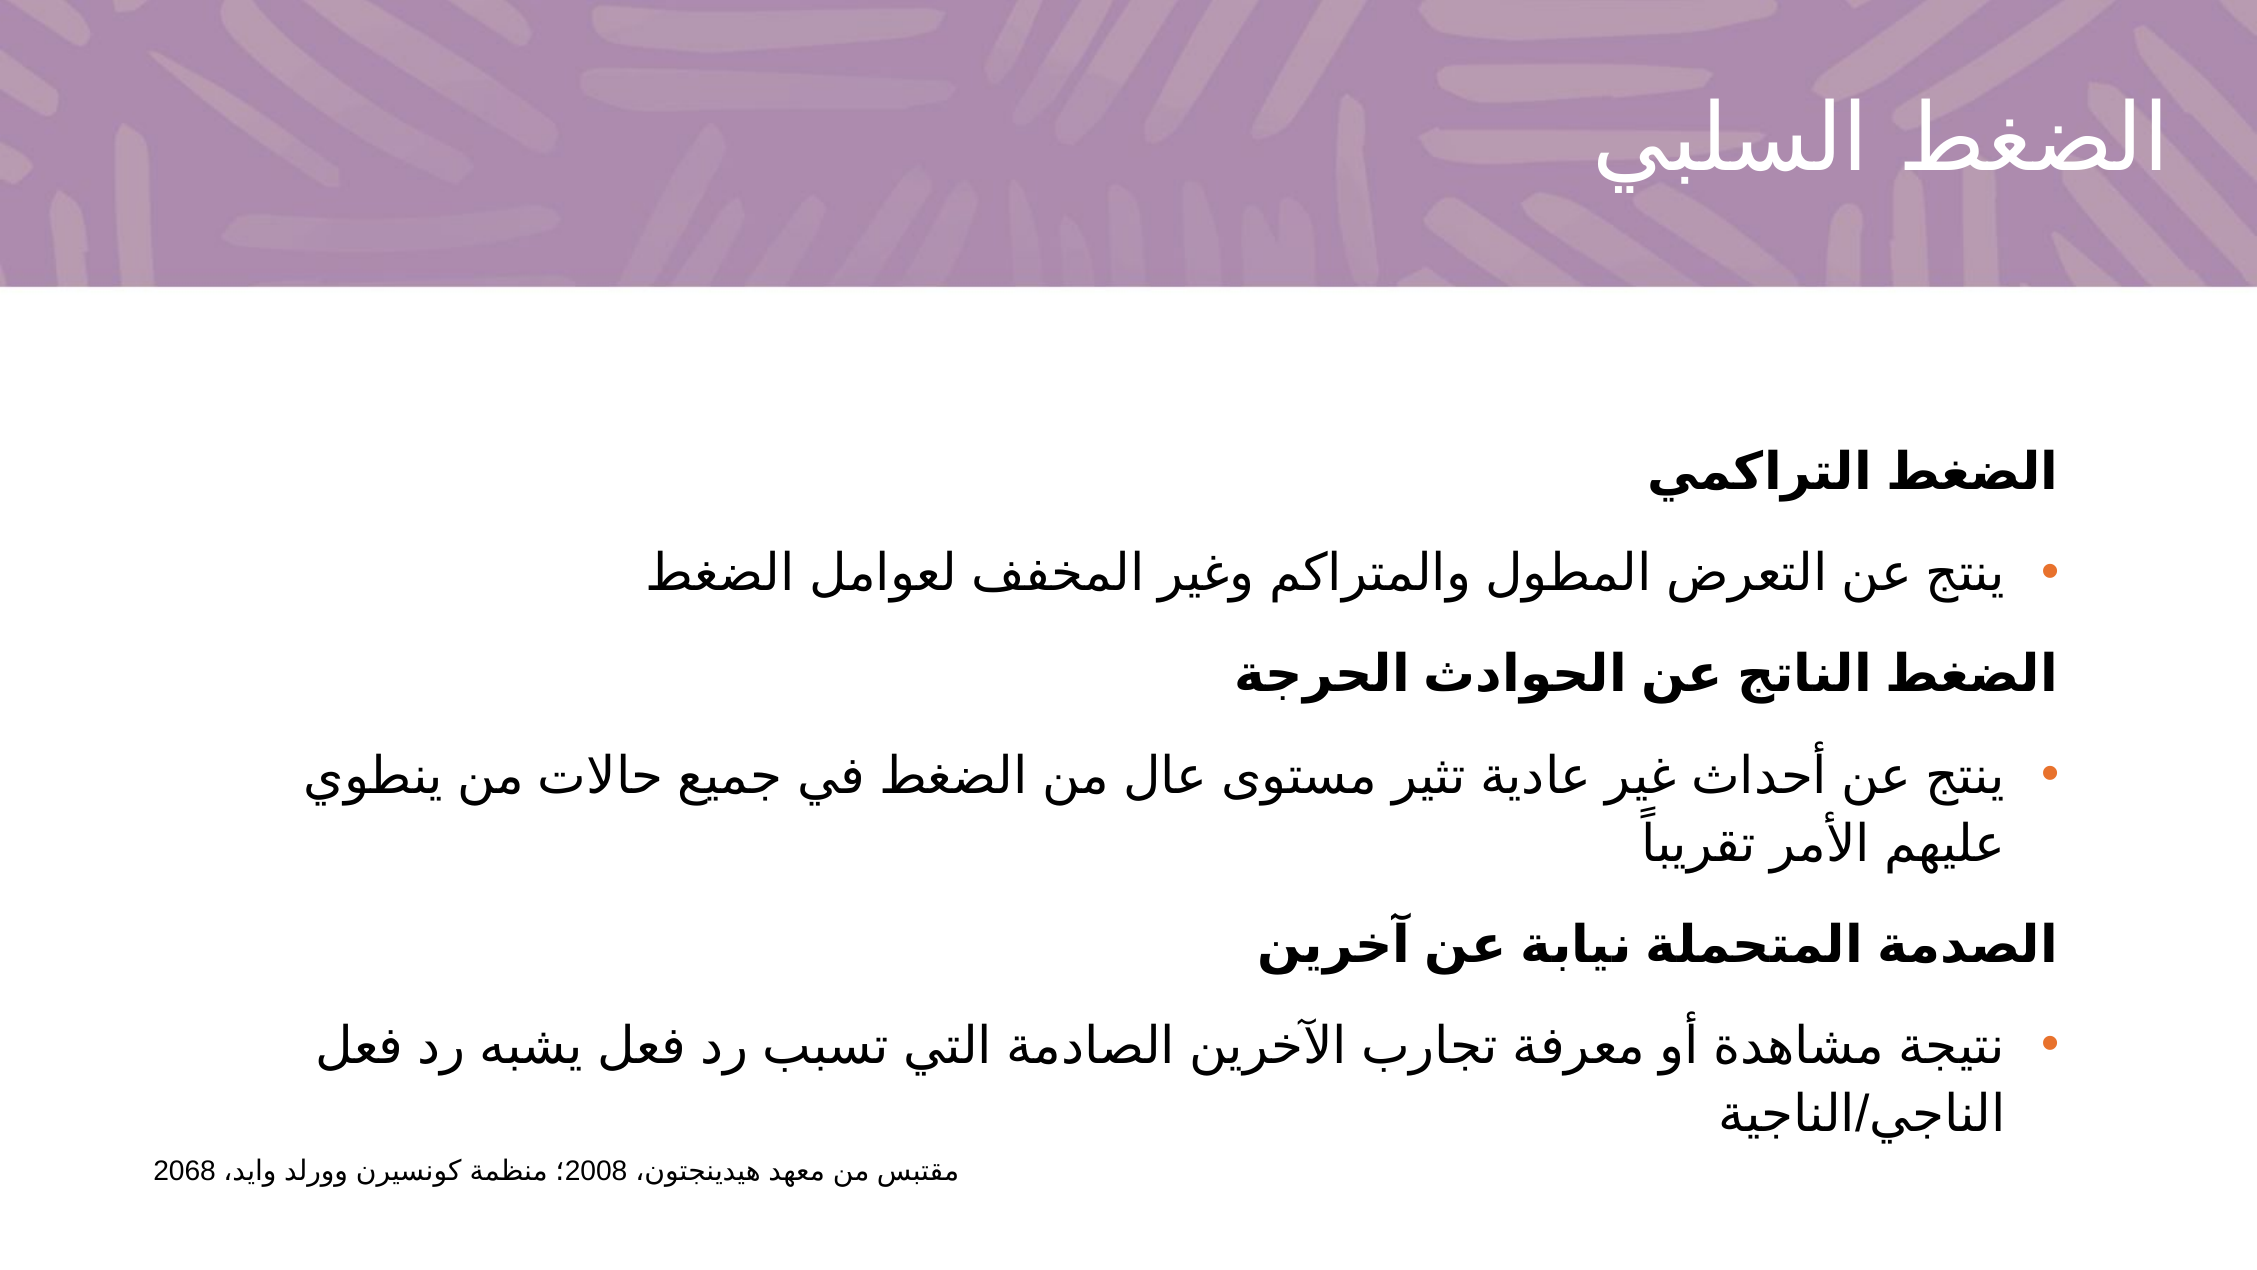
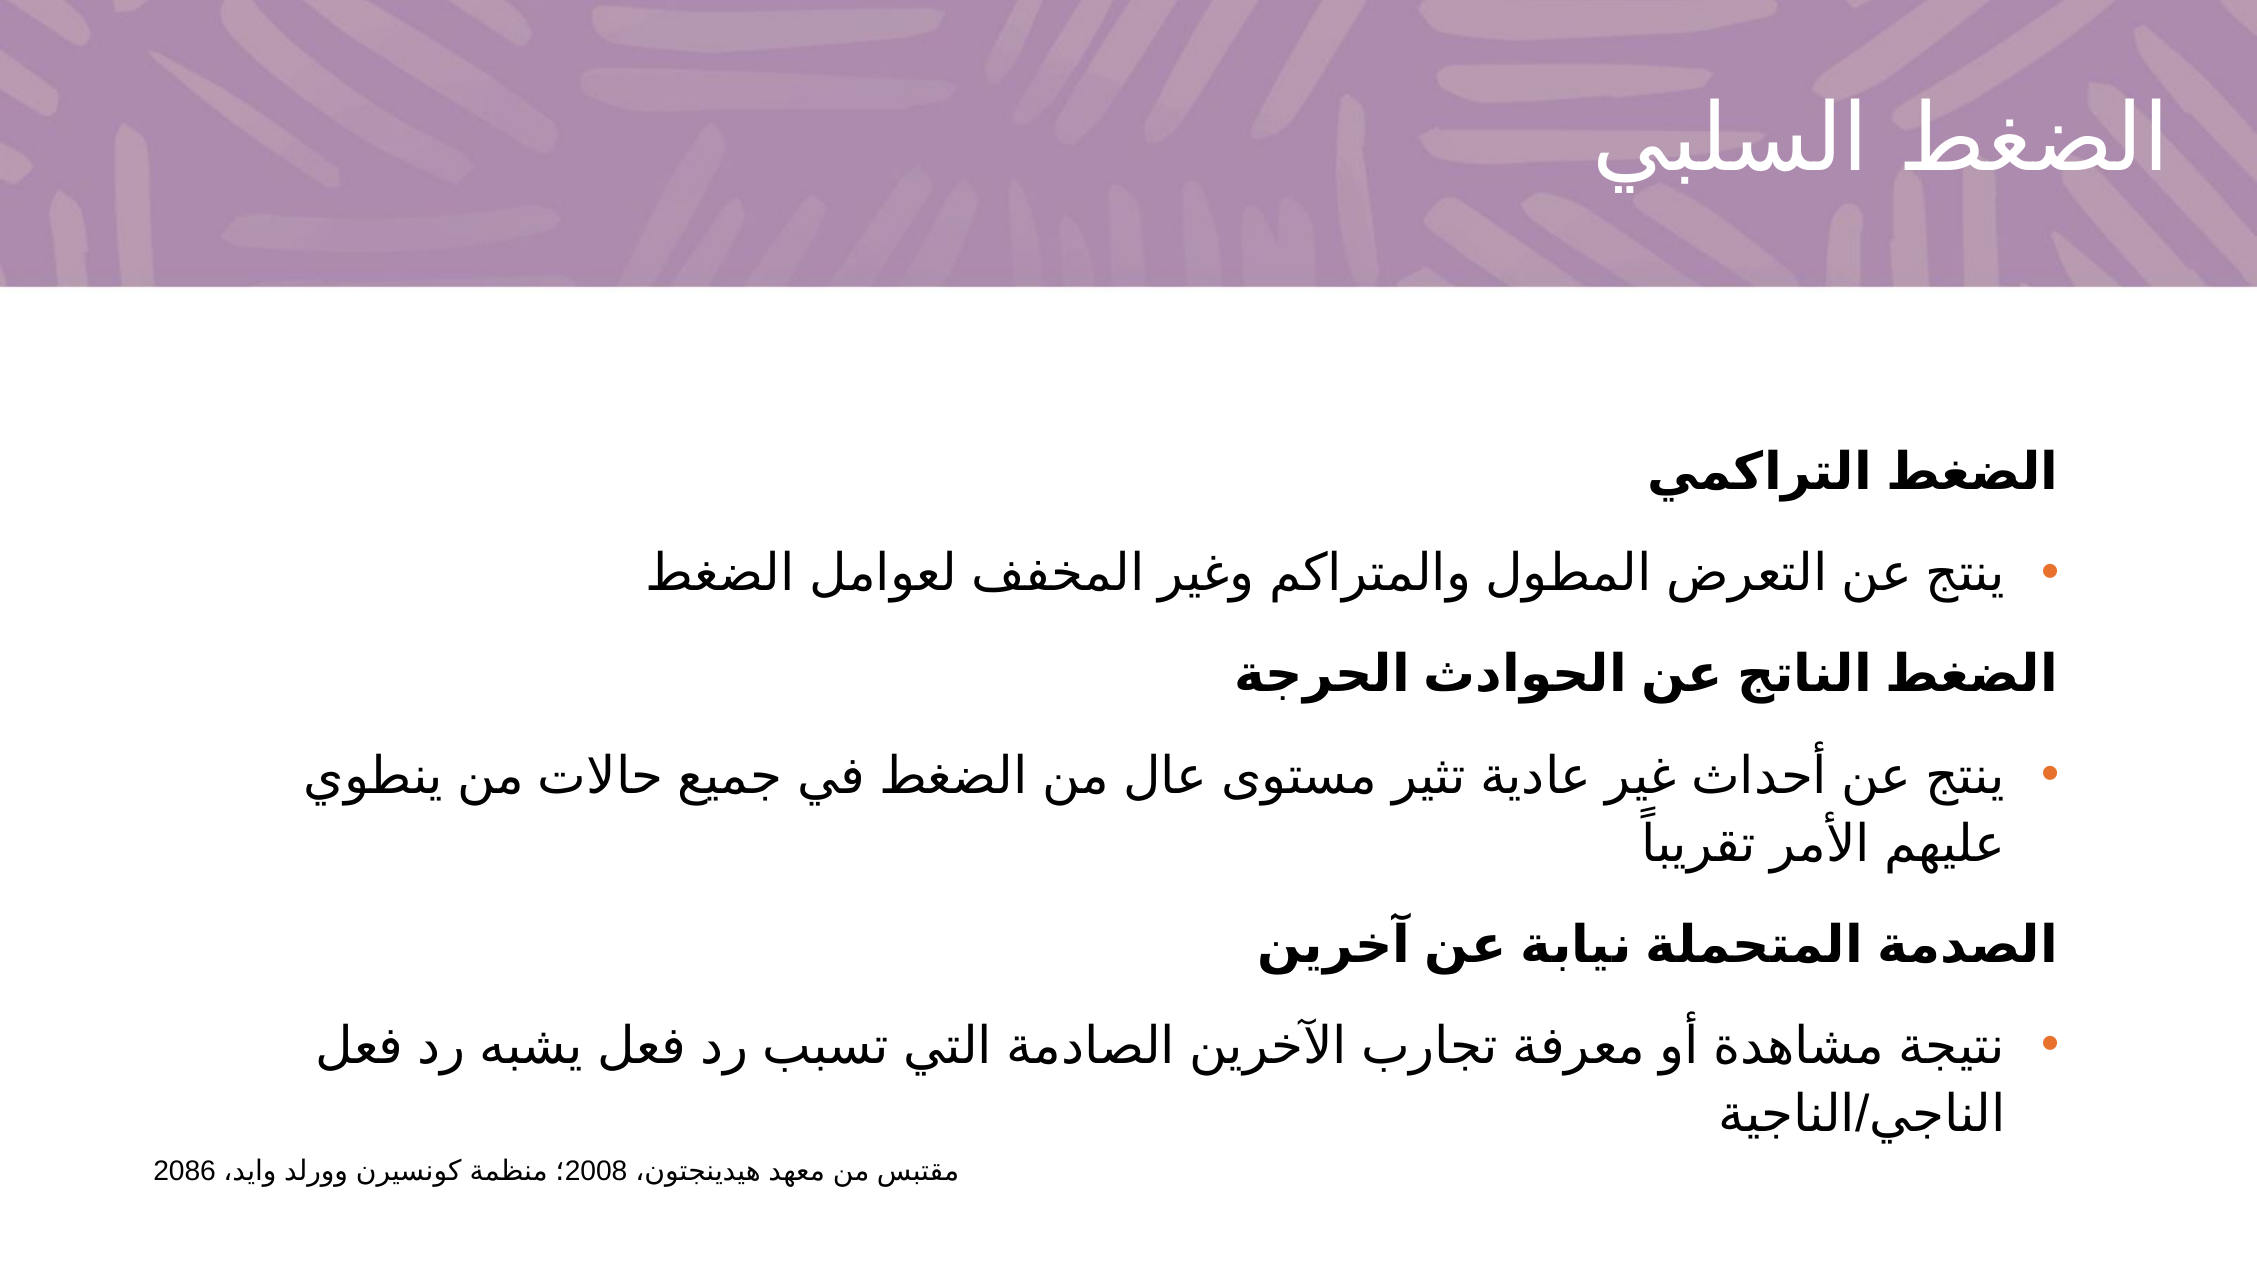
2068: 2068 -> 2086
